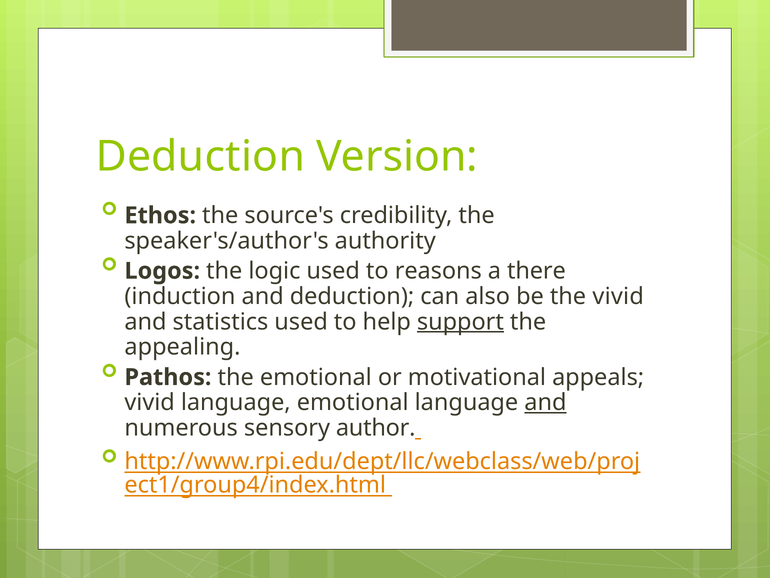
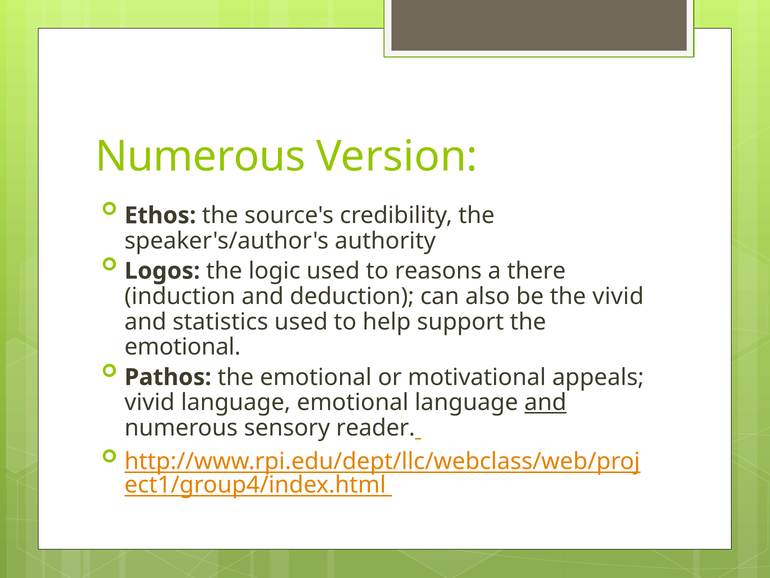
Deduction at (200, 156): Deduction -> Numerous
support underline: present -> none
appealing at (182, 347): appealing -> emotional
author: author -> reader
